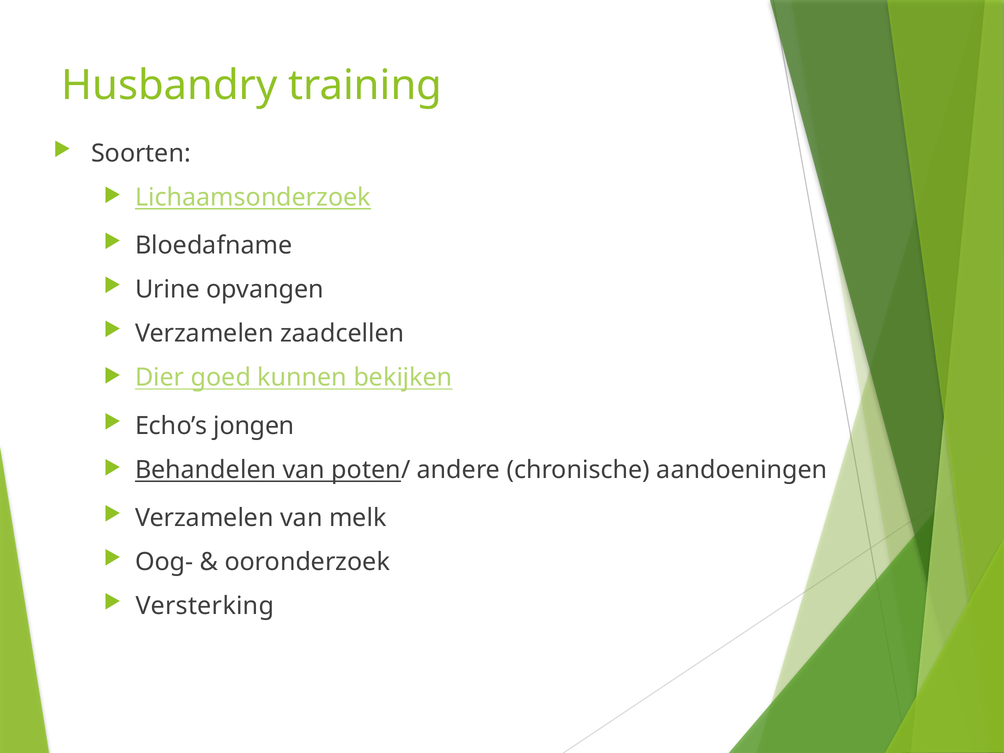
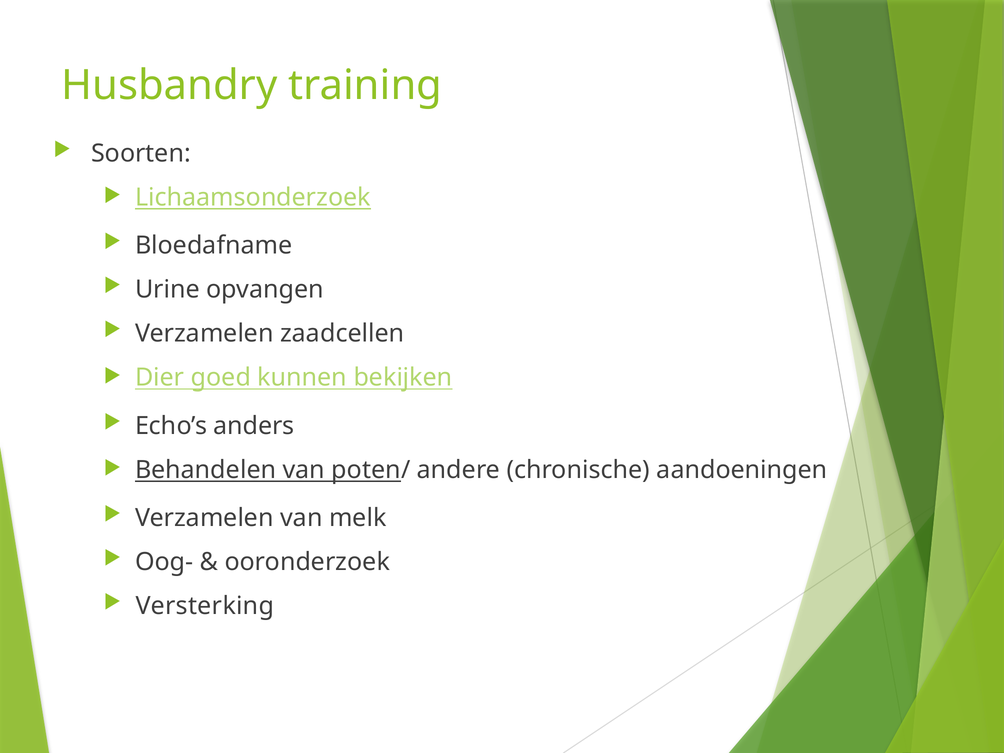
jongen: jongen -> anders
